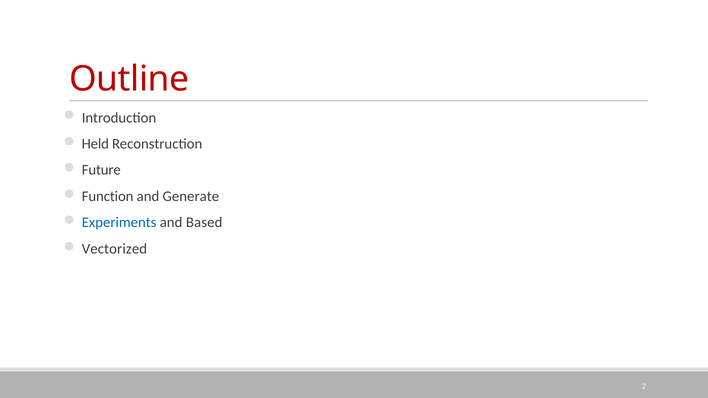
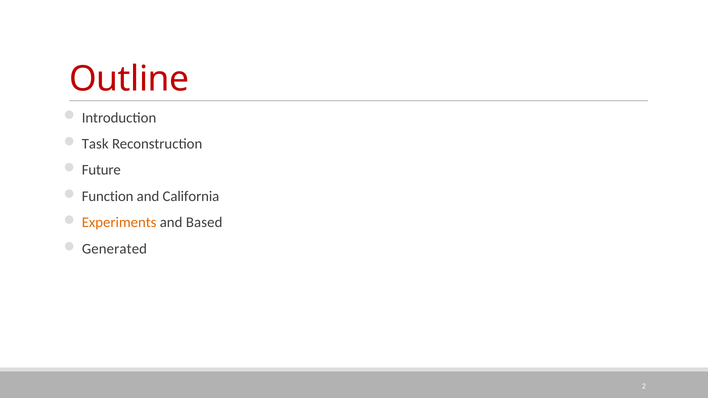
Held: Held -> Task
Generate: Generate -> California
Experiments colour: blue -> orange
Vectorized: Vectorized -> Generated
